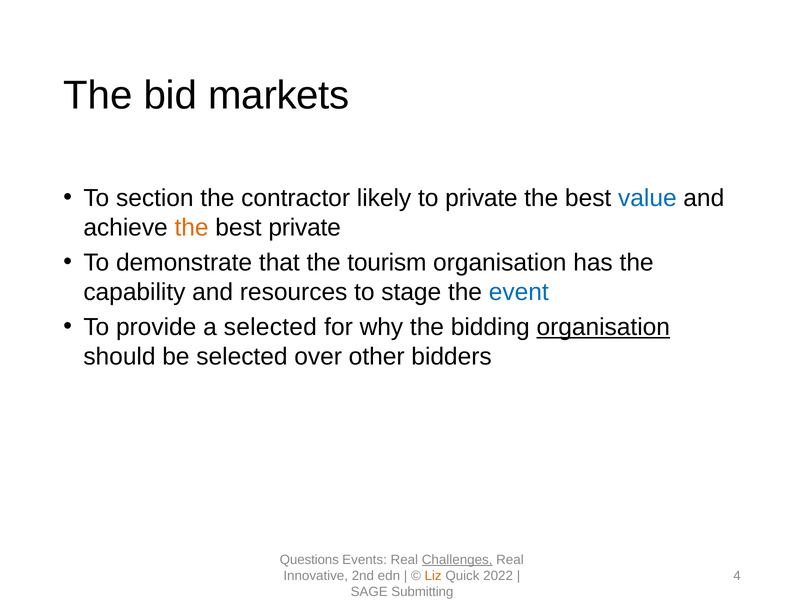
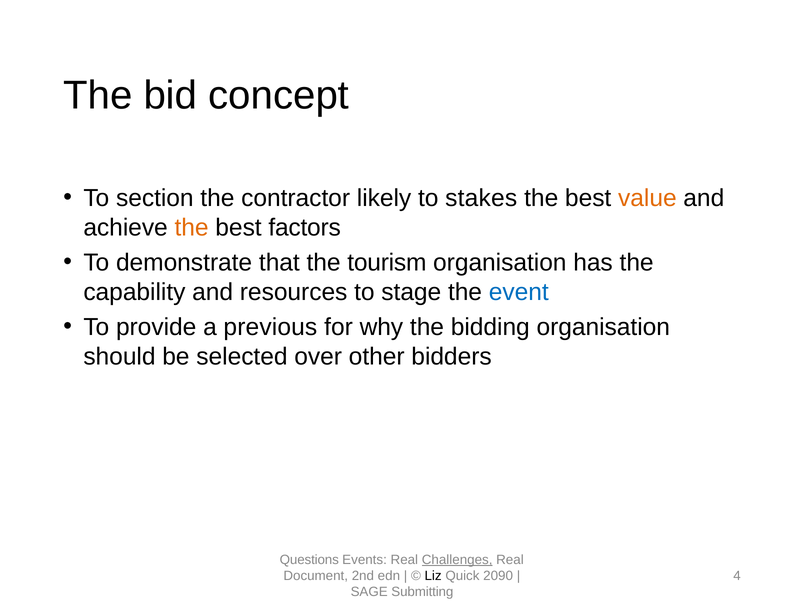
markets: markets -> concept
to private: private -> stakes
value colour: blue -> orange
best private: private -> factors
a selected: selected -> previous
organisation at (603, 327) underline: present -> none
Innovative: Innovative -> Document
Liz colour: orange -> black
2022: 2022 -> 2090
